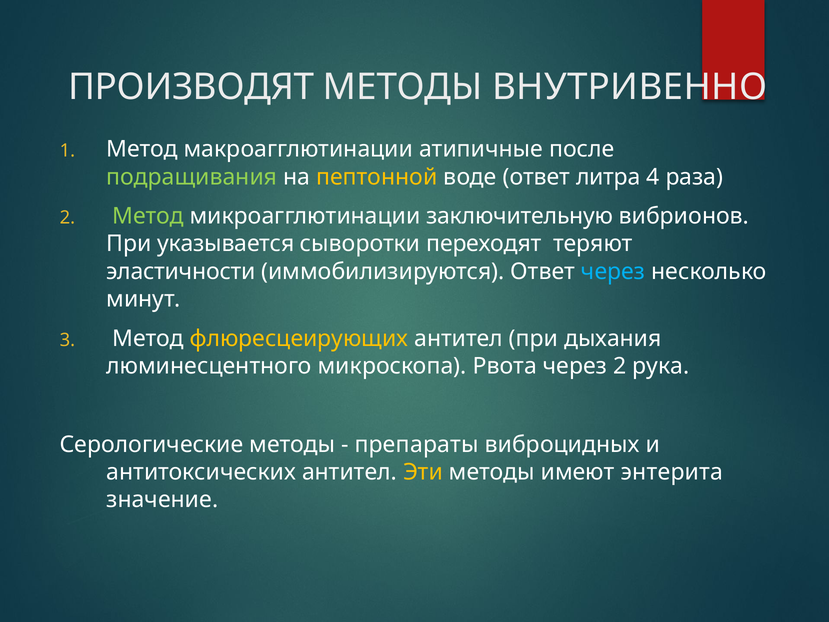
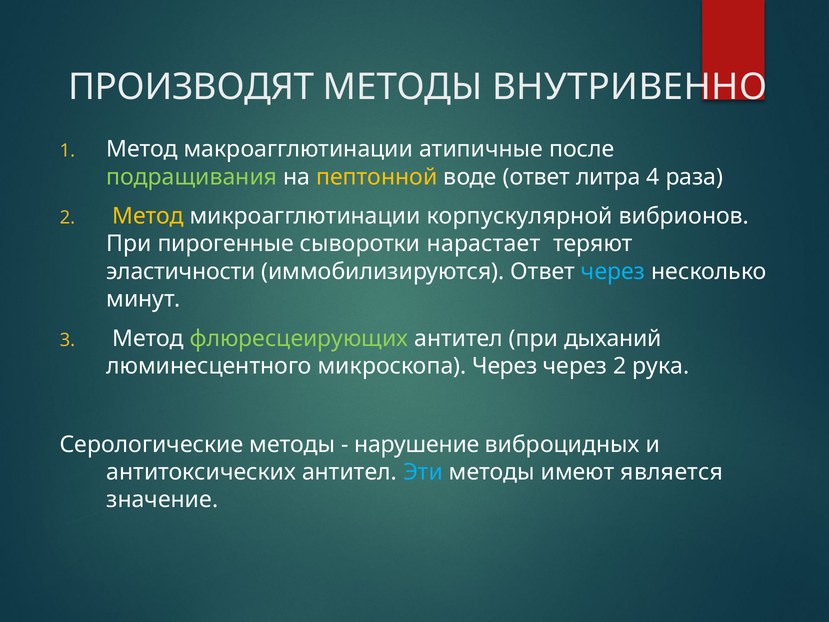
Метод at (148, 216) colour: light green -> yellow
заключительную: заключительную -> корпускулярной
указывается: указывается -> пирогенные
переходят: переходят -> нарастает
флюресцеирующих colour: yellow -> light green
дыхания: дыхания -> дыханий
микроскопа Рвота: Рвота -> Через
препараты: препараты -> нарушение
Эти colour: yellow -> light blue
энтерита: энтерита -> является
